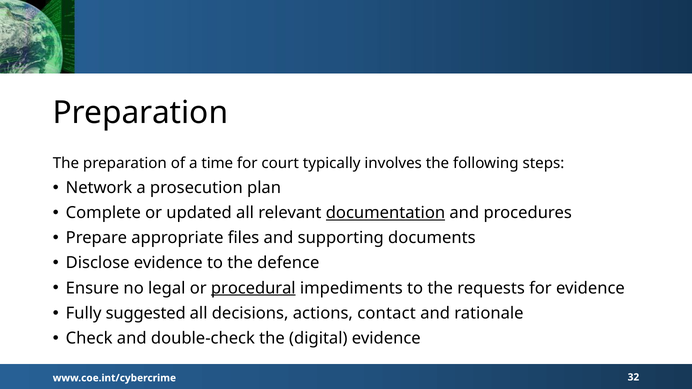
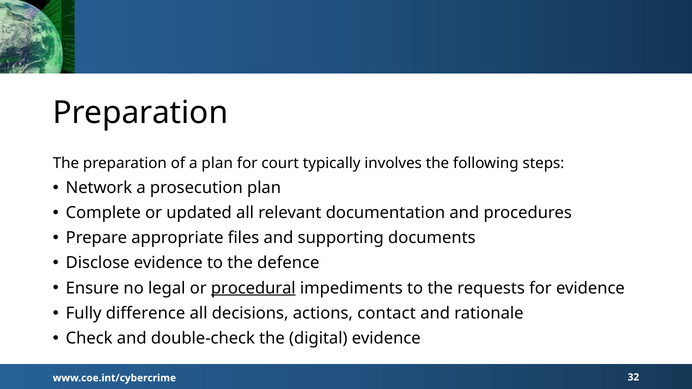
a time: time -> plan
documentation underline: present -> none
suggested: suggested -> difference
